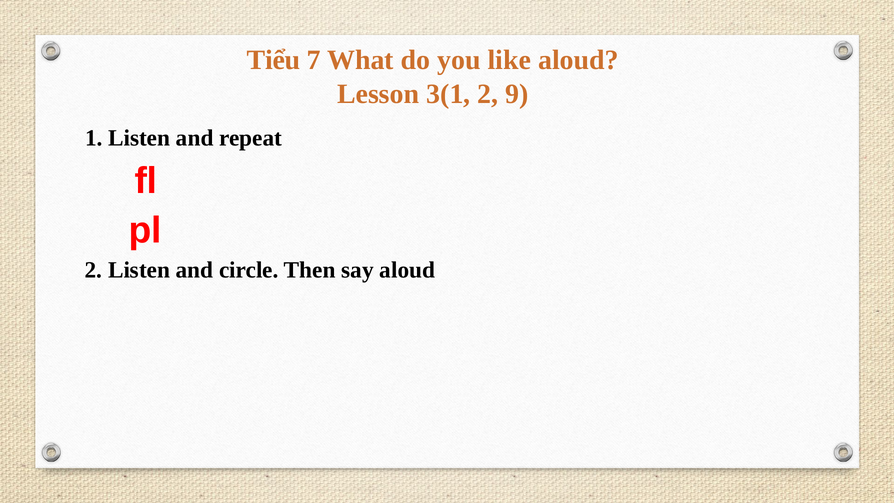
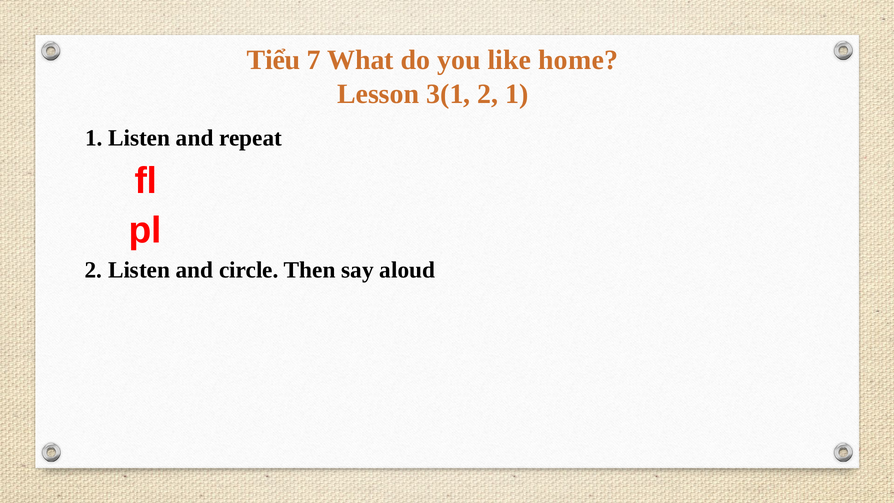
like aloud: aloud -> home
2 9: 9 -> 1
